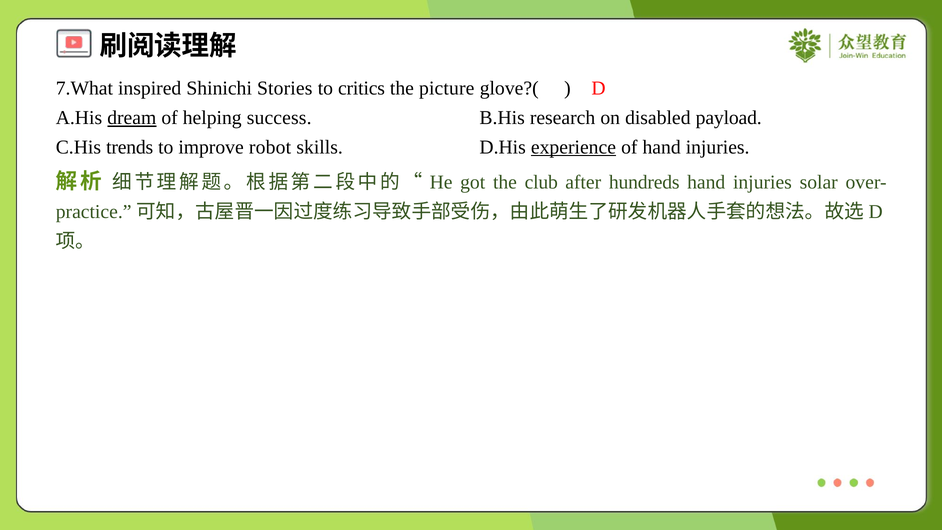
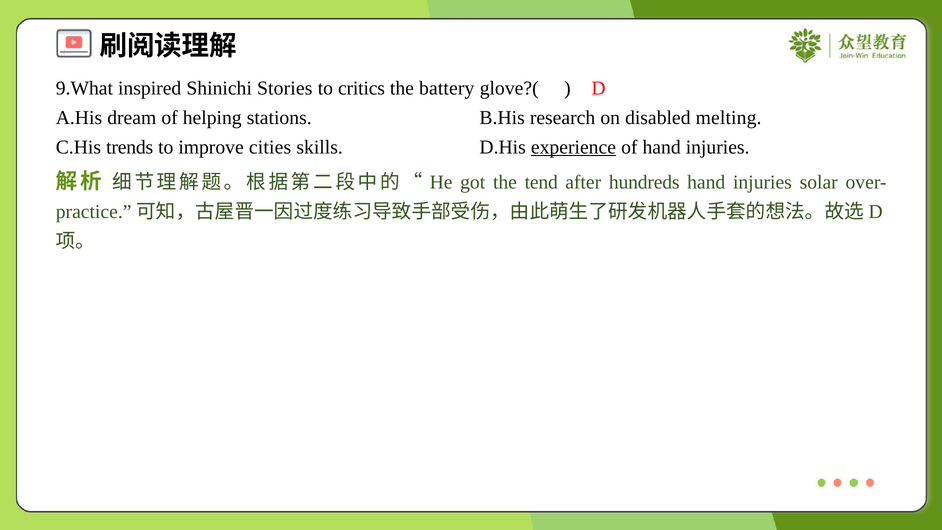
7.What: 7.What -> 9.What
picture: picture -> battery
dream underline: present -> none
success: success -> stations
payload: payload -> melting
robot: robot -> cities
club: club -> tend
